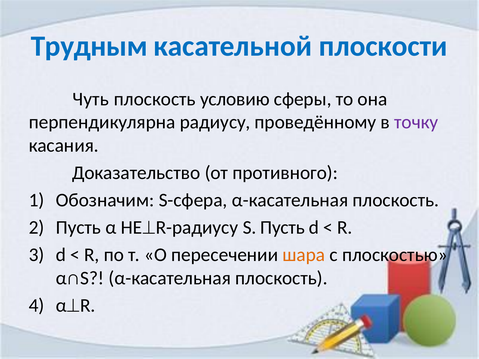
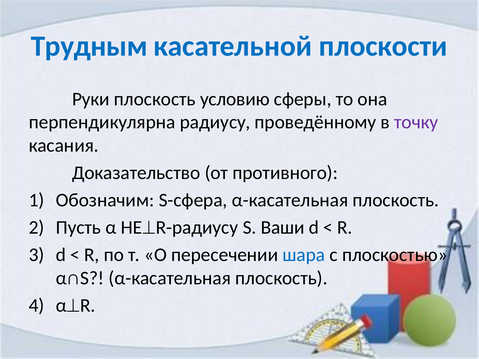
Чуть: Чуть -> Руки
S Пусть: Пусть -> Ваши
шара colour: orange -> blue
